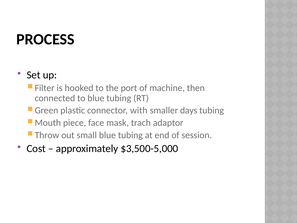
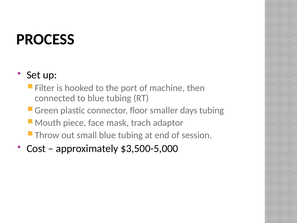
with: with -> floor
